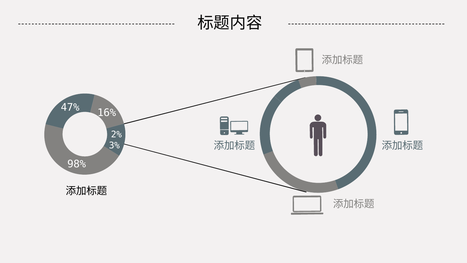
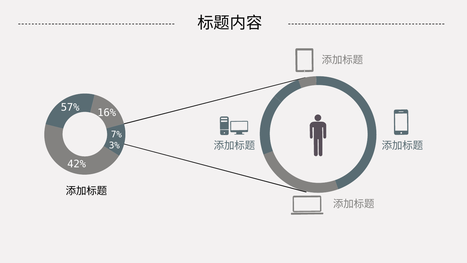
47%: 47% -> 57%
2%: 2% -> 7%
98%: 98% -> 42%
